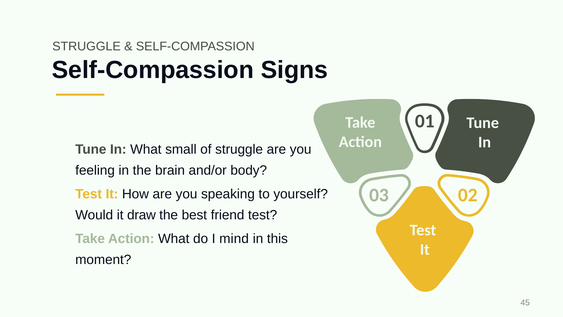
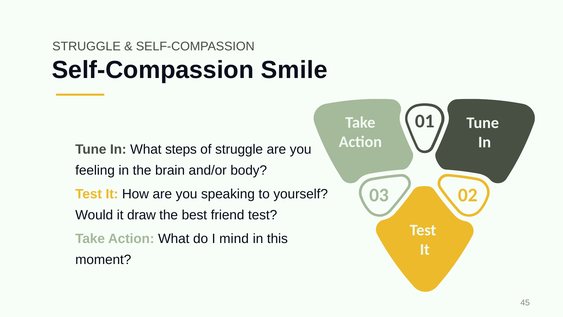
Signs: Signs -> Smile
small: small -> steps
